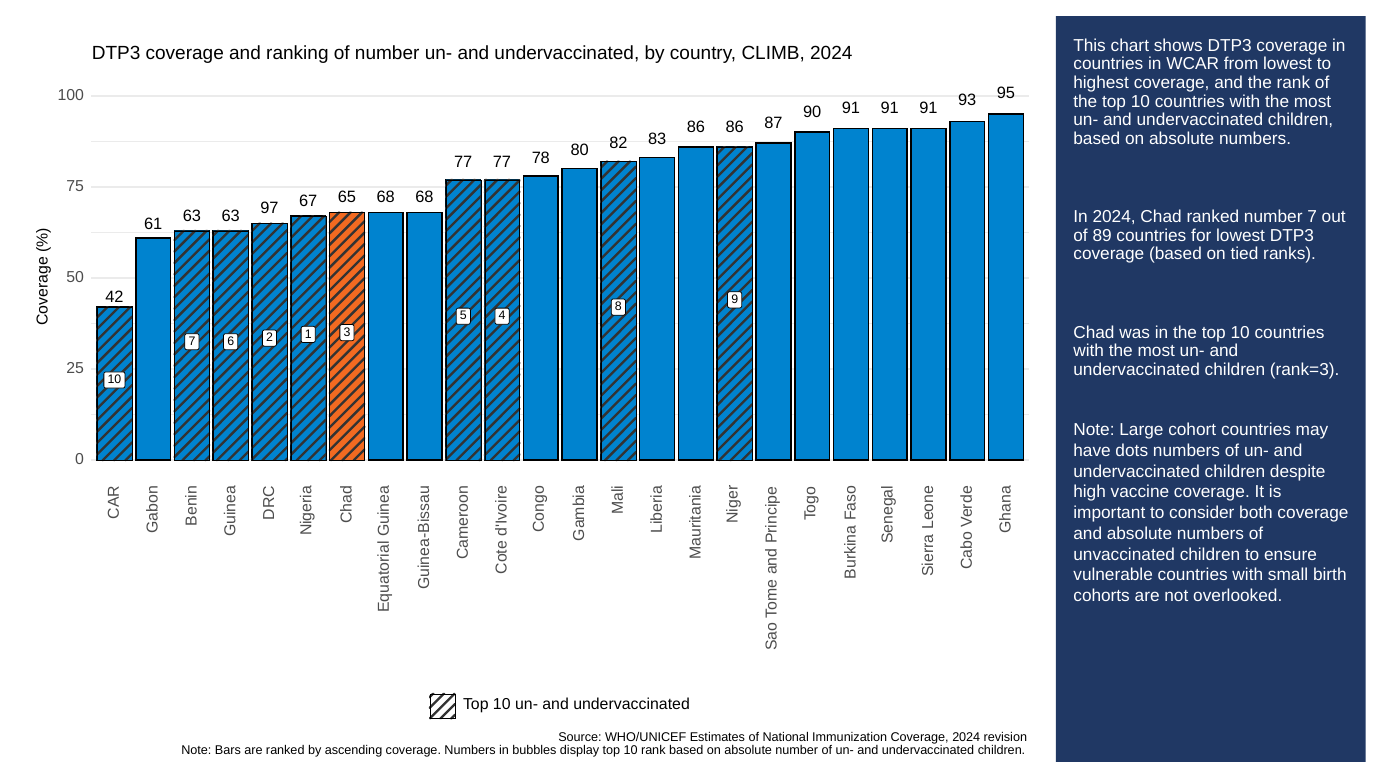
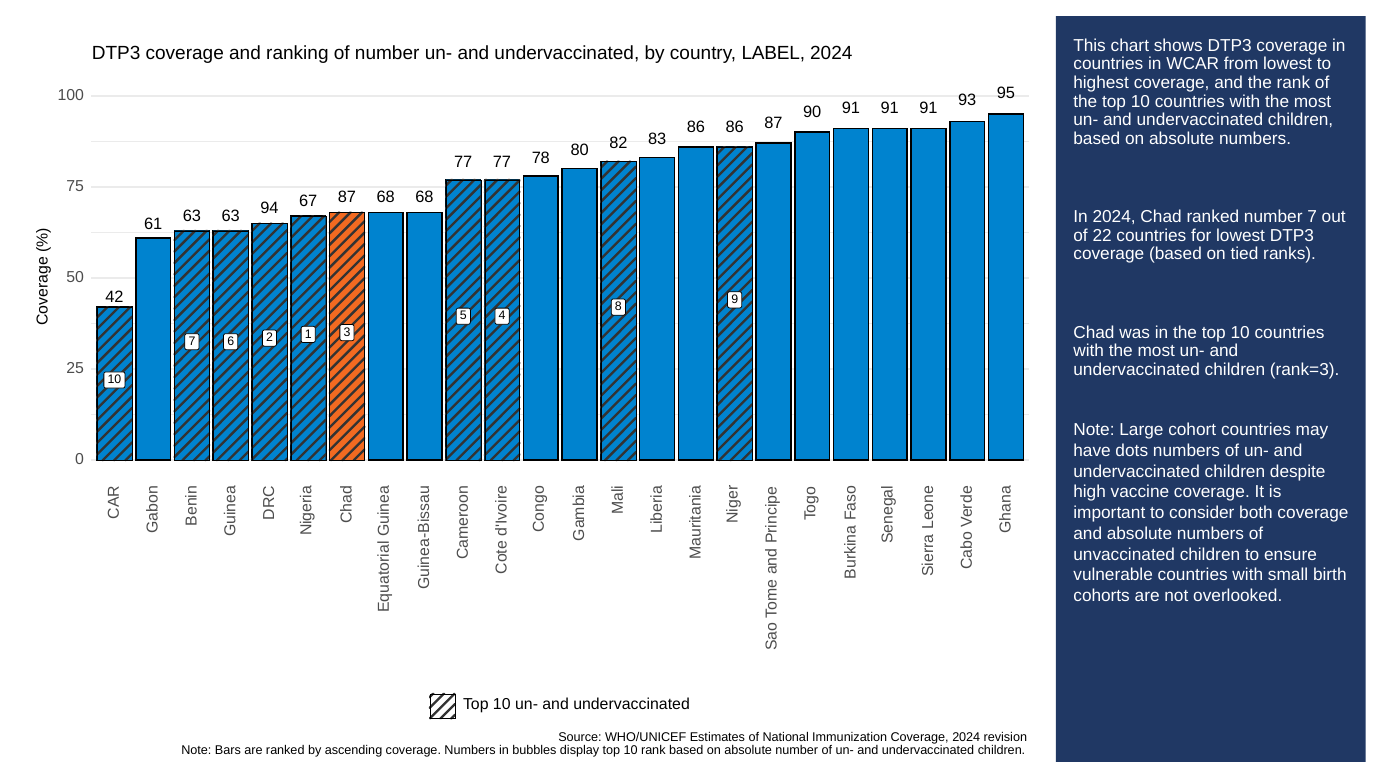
CLIMB: CLIMB -> LABEL
97: 97 -> 94
67 65: 65 -> 87
89: 89 -> 22
